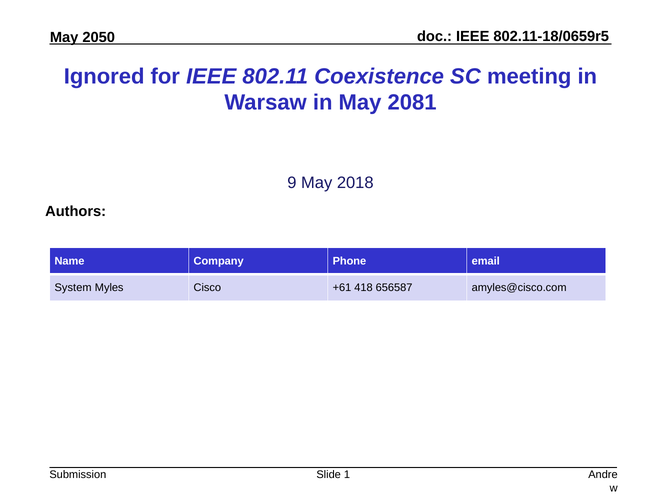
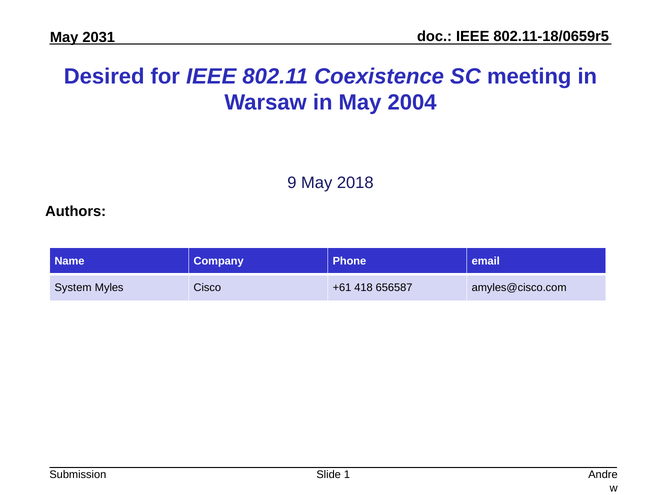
2050: 2050 -> 2031
Ignored: Ignored -> Desired
2081: 2081 -> 2004
